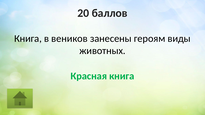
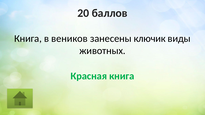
героям: героям -> ключик
